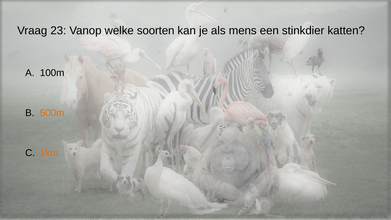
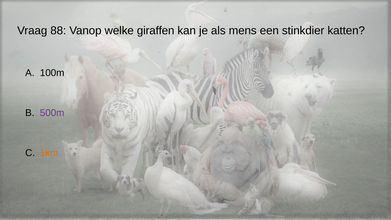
23: 23 -> 88
soorten: soorten -> giraffen
500m colour: orange -> purple
